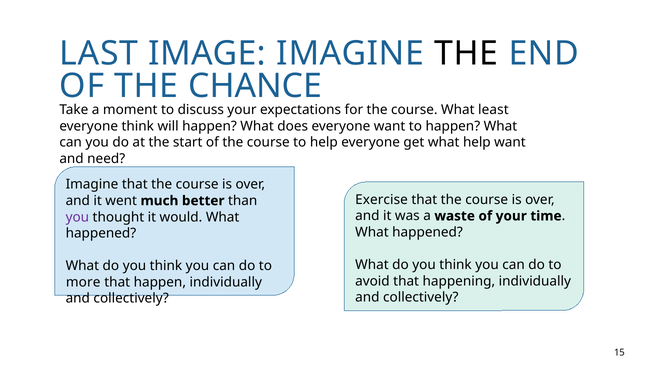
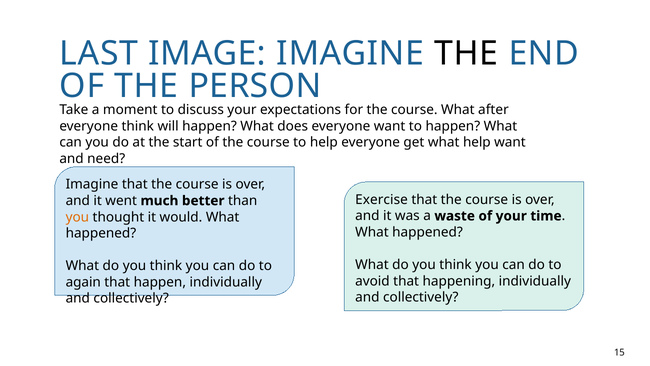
CHANCE: CHANCE -> PERSON
least: least -> after
you at (77, 217) colour: purple -> orange
more: more -> again
